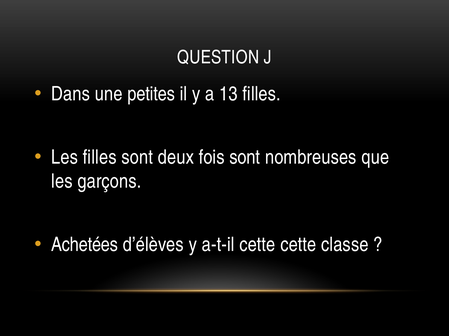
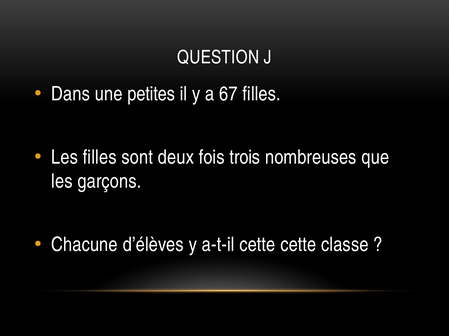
13: 13 -> 67
fois sont: sont -> trois
Achetées: Achetées -> Chacune
